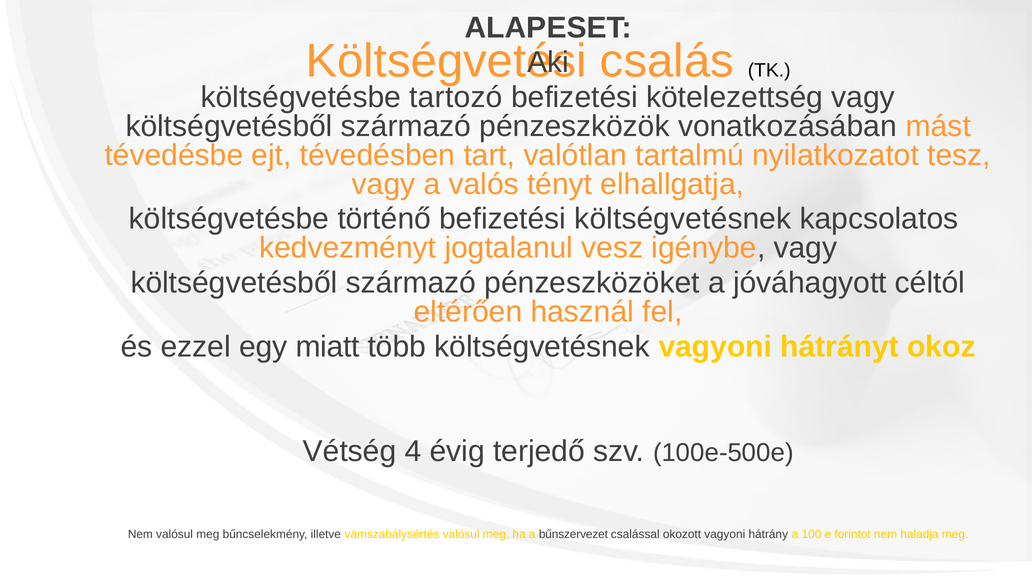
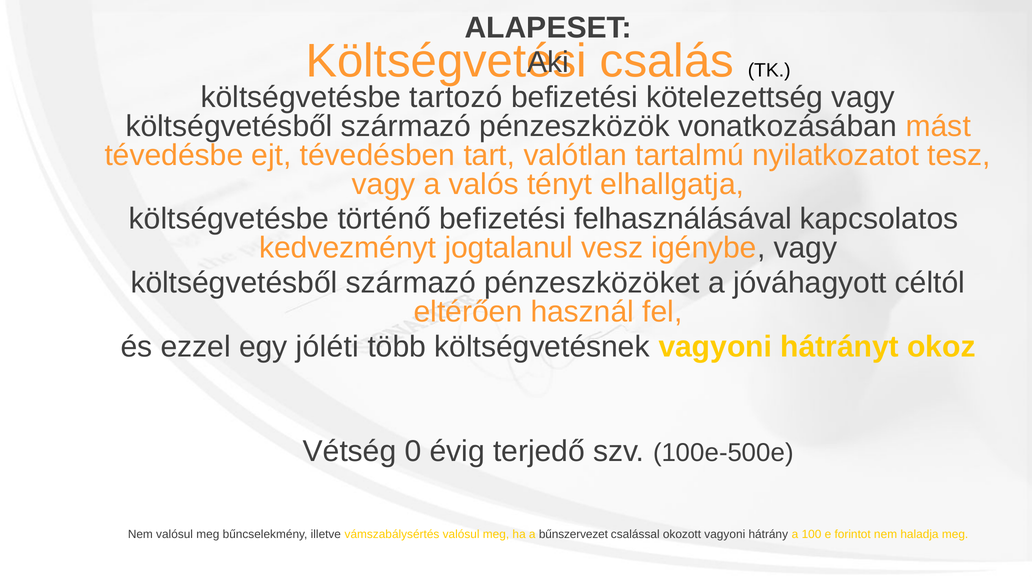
befizetési költségvetésnek: költségvetésnek -> felhasználásával
miatt: miatt -> jóléti
4: 4 -> 0
